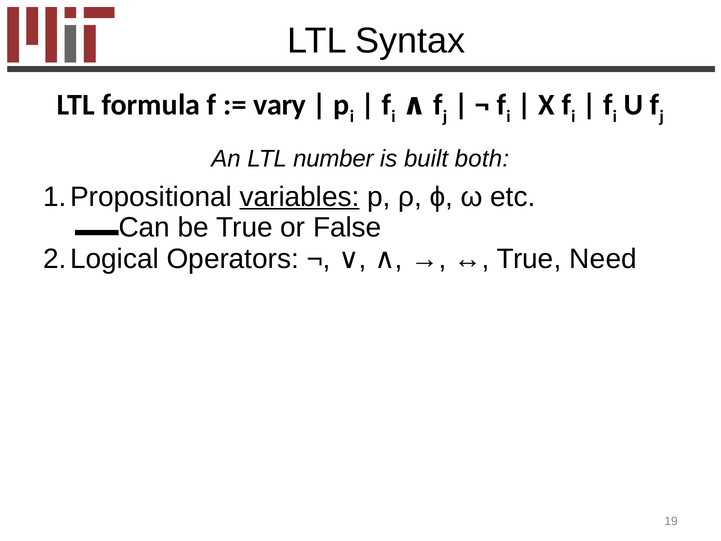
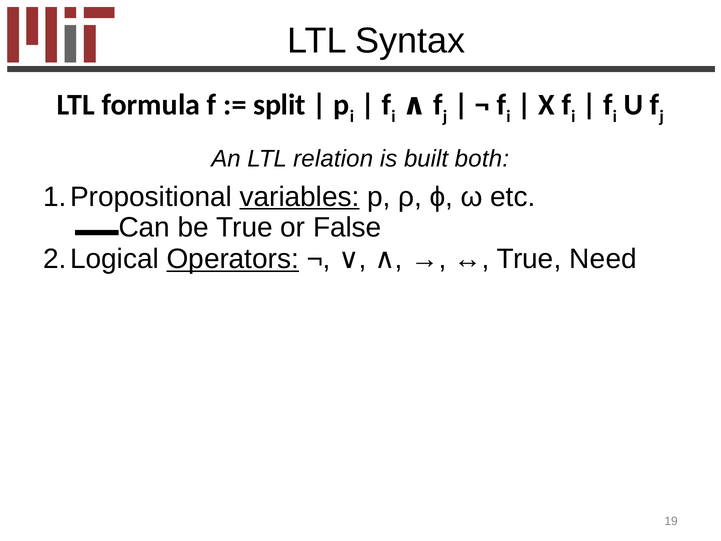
vary: vary -> split
number: number -> relation
Operators underline: none -> present
